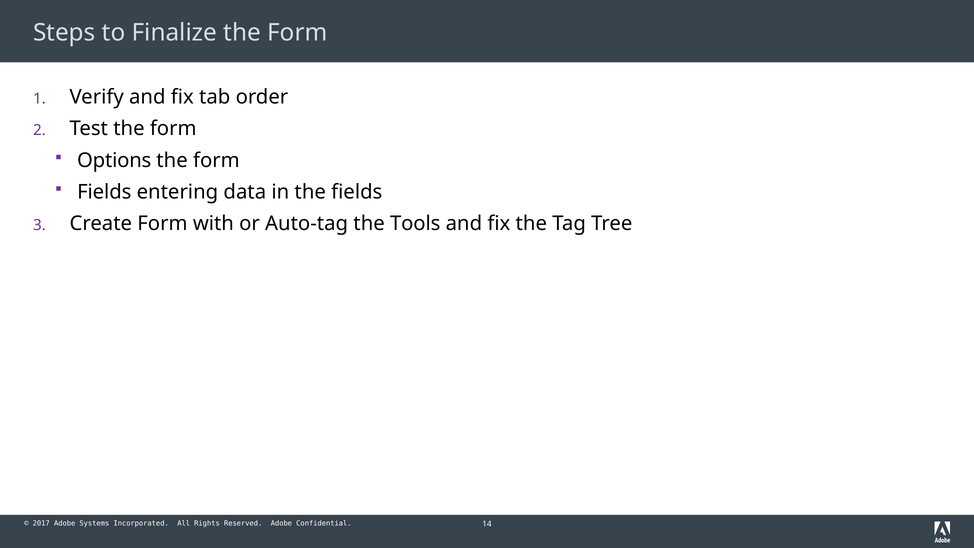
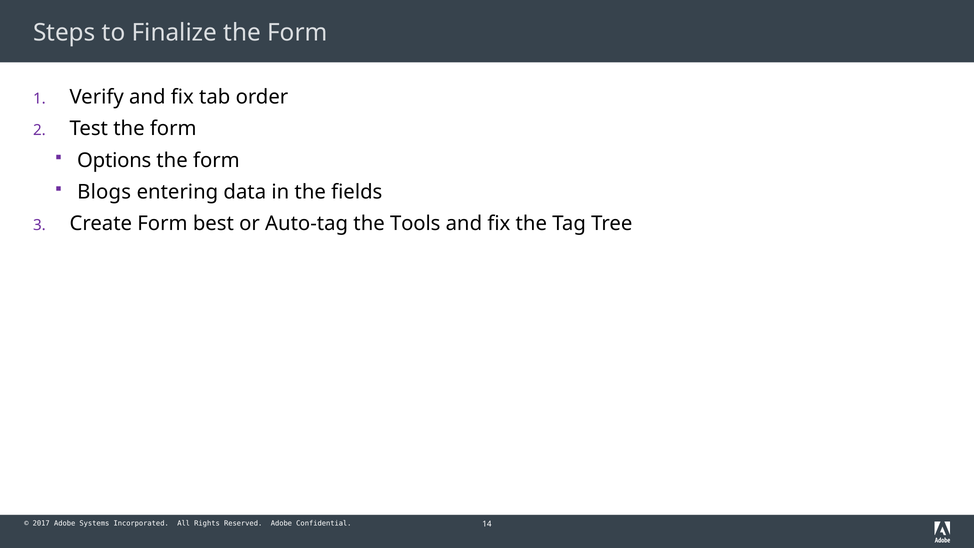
Fields at (104, 192): Fields -> Blogs
with: with -> best
